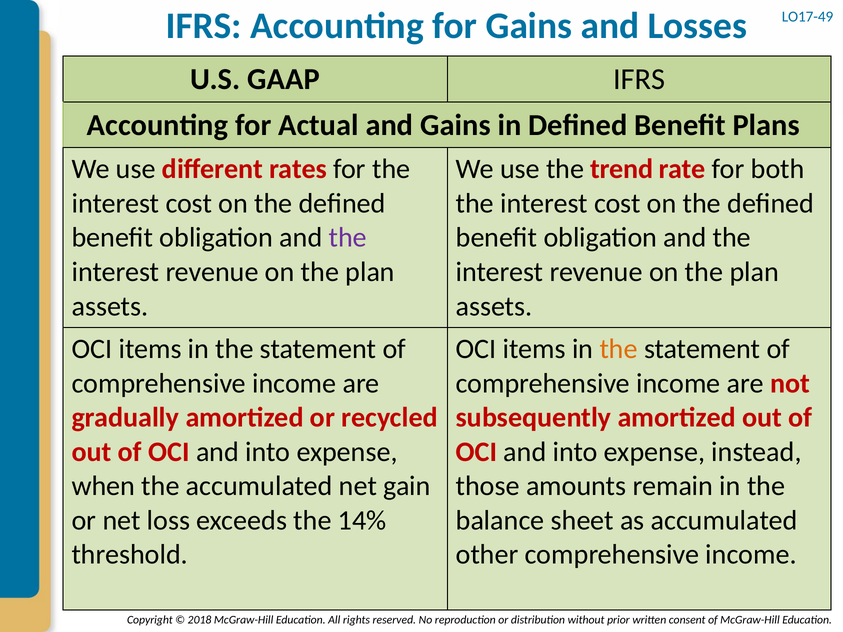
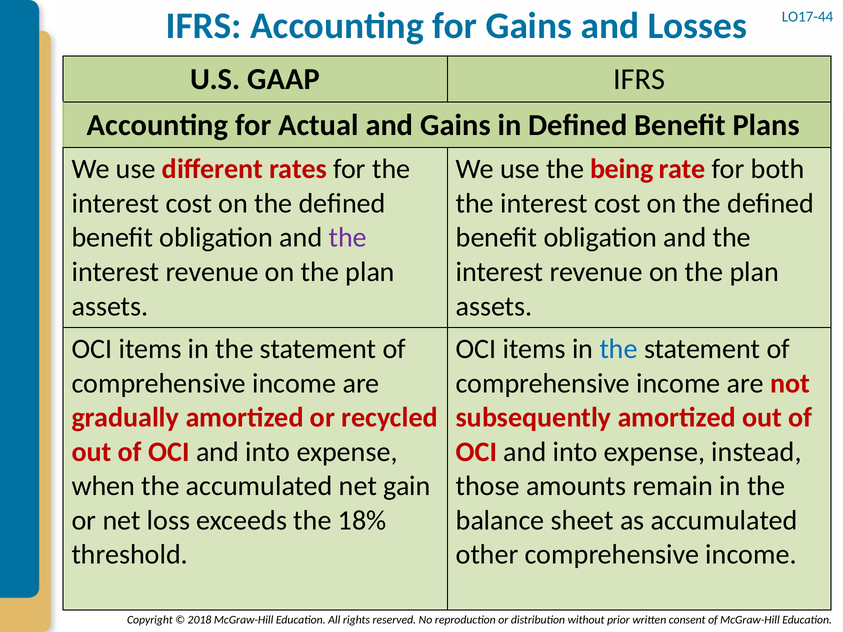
LO17-49: LO17-49 -> LO17-44
trend: trend -> being
the at (619, 349) colour: orange -> blue
14%: 14% -> 18%
